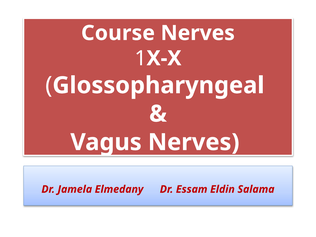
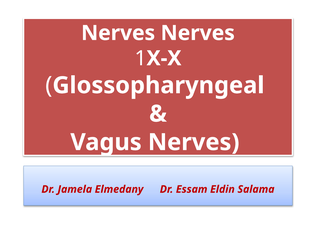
Course at (118, 33): Course -> Nerves
